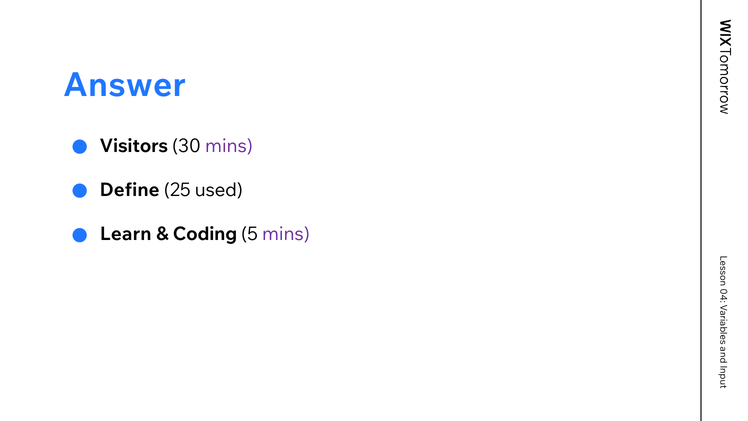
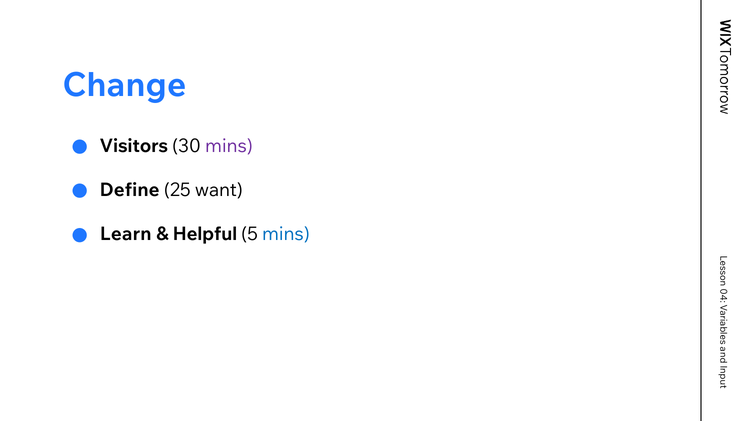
Answer: Answer -> Change
used: used -> want
Coding: Coding -> Helpful
mins at (286, 234) colour: purple -> blue
